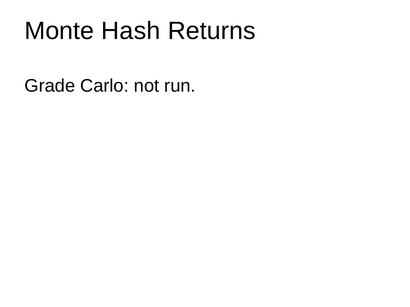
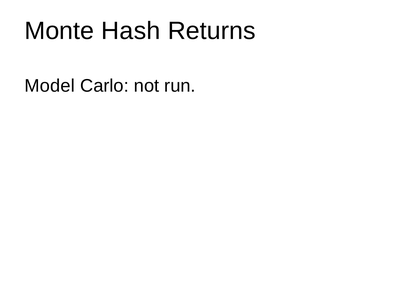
Grade: Grade -> Model
